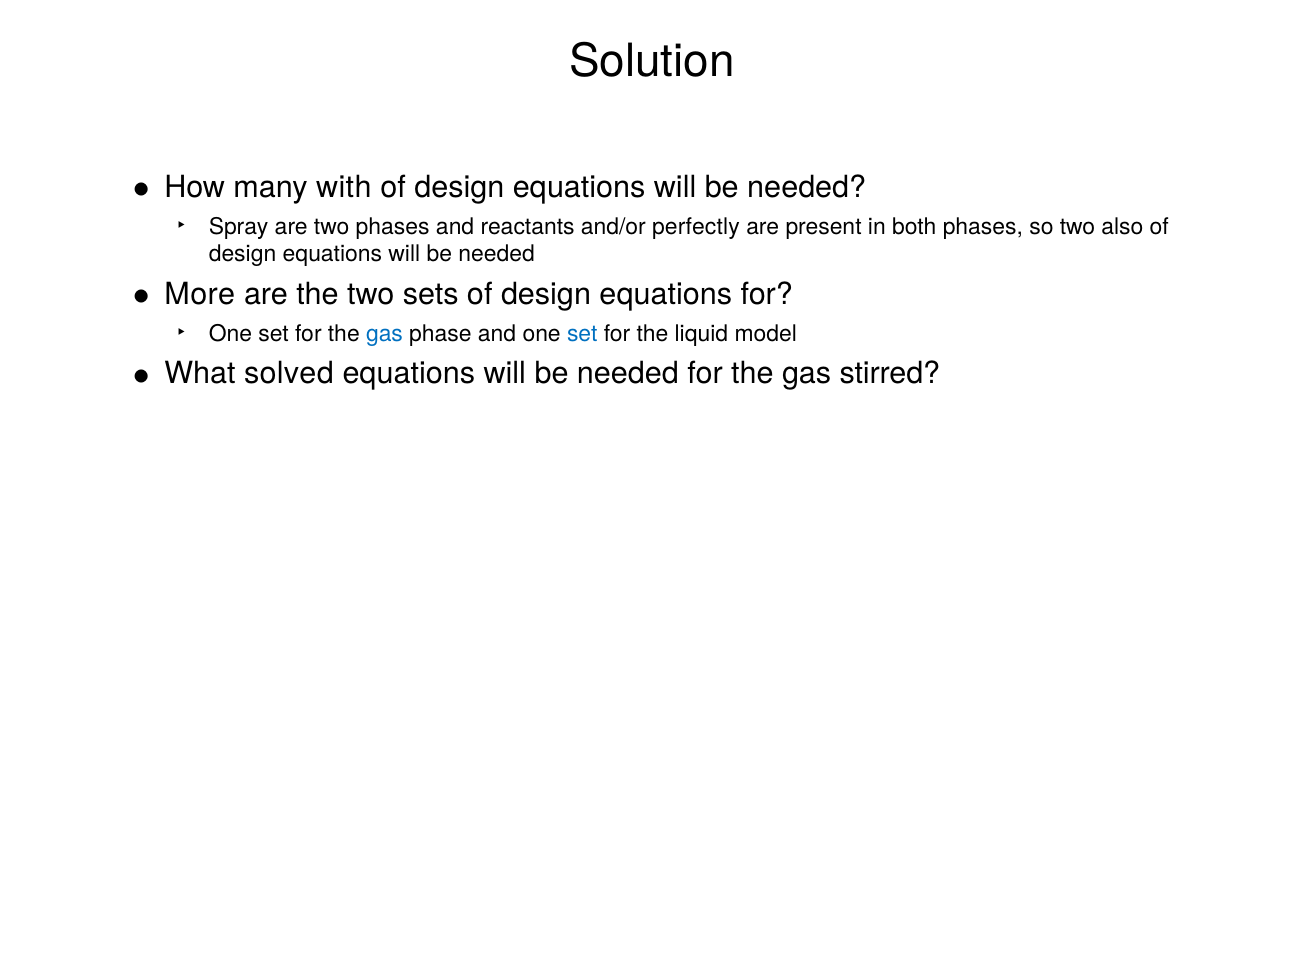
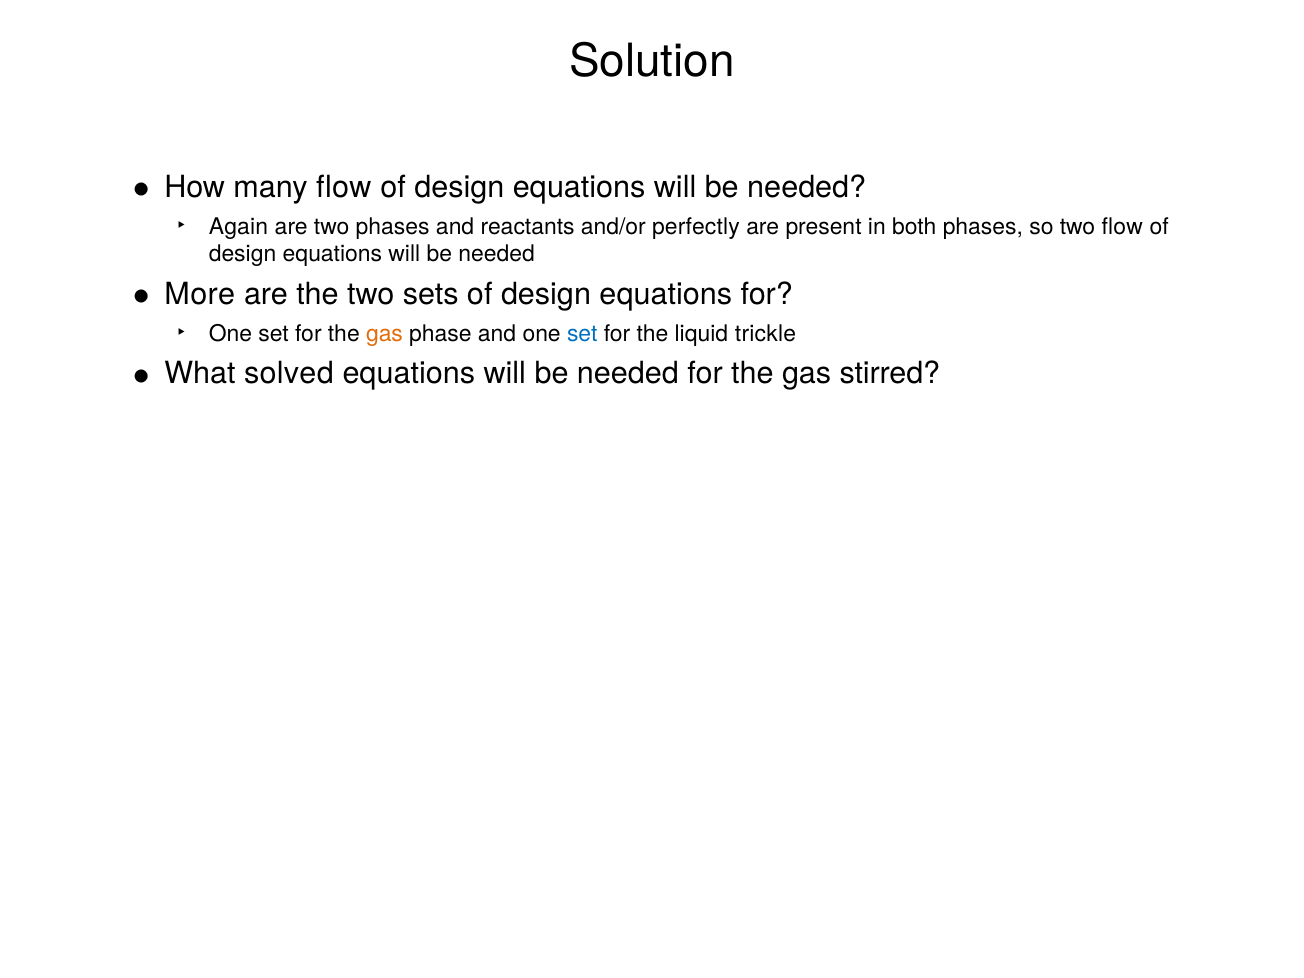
many with: with -> flow
Spray: Spray -> Again
two also: also -> flow
gas at (385, 333) colour: blue -> orange
model: model -> trickle
